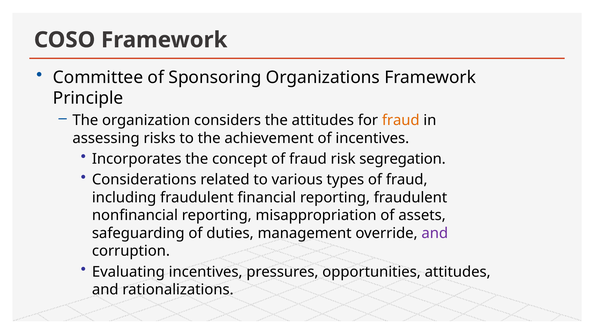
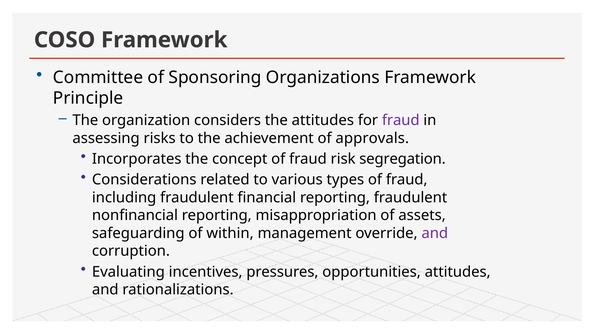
fraud at (401, 120) colour: orange -> purple
of incentives: incentives -> approvals
duties: duties -> within
